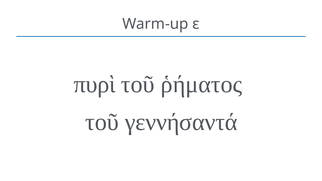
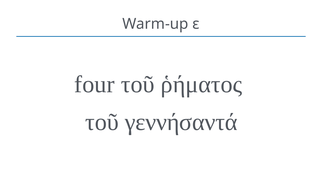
πυρὶ: πυρὶ -> four
